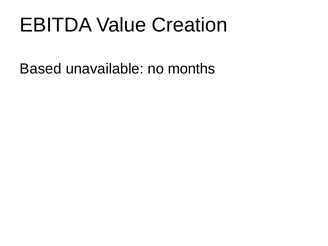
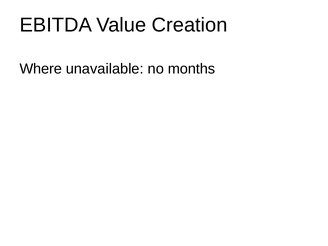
Based: Based -> Where
